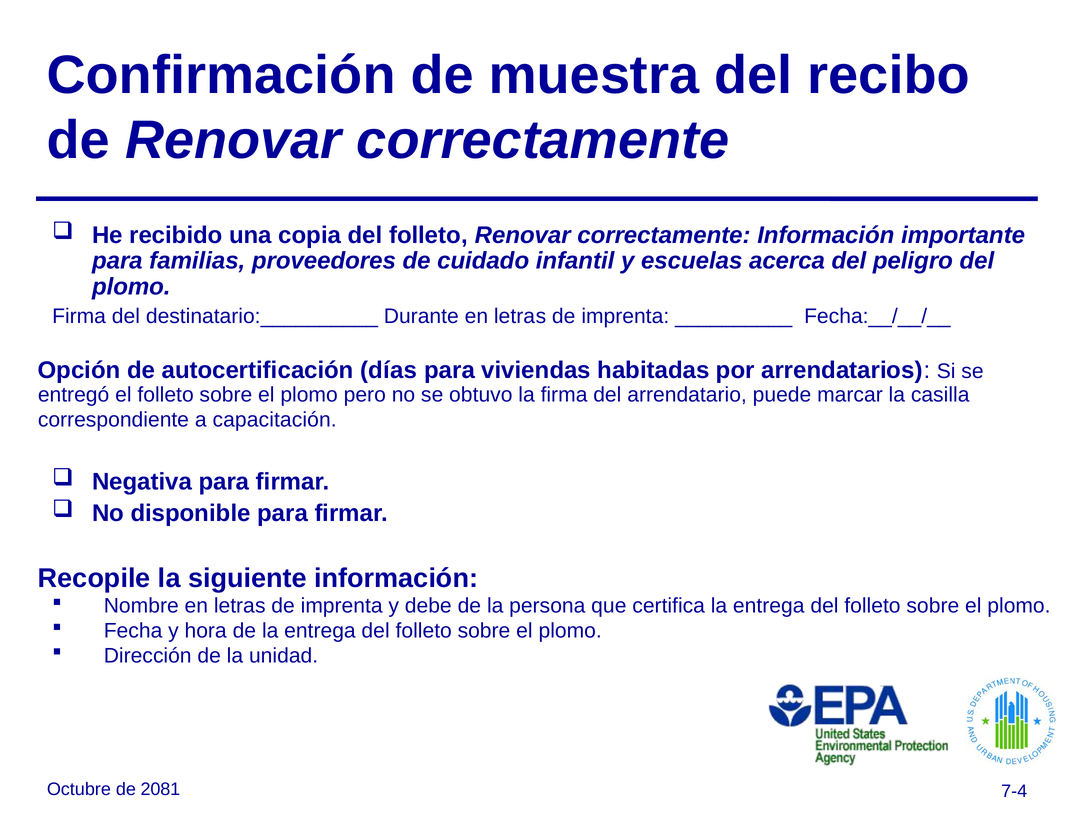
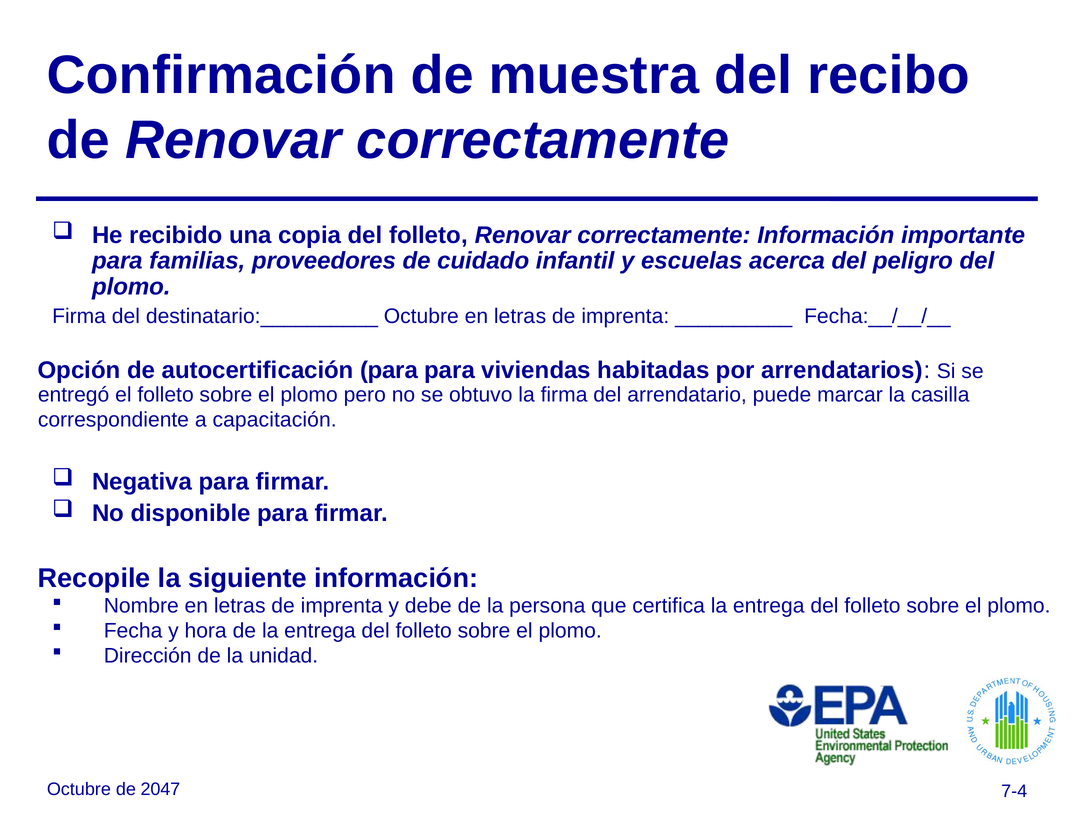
destinatario:__________ Durante: Durante -> Octubre
autocertificación días: días -> para
2081: 2081 -> 2047
